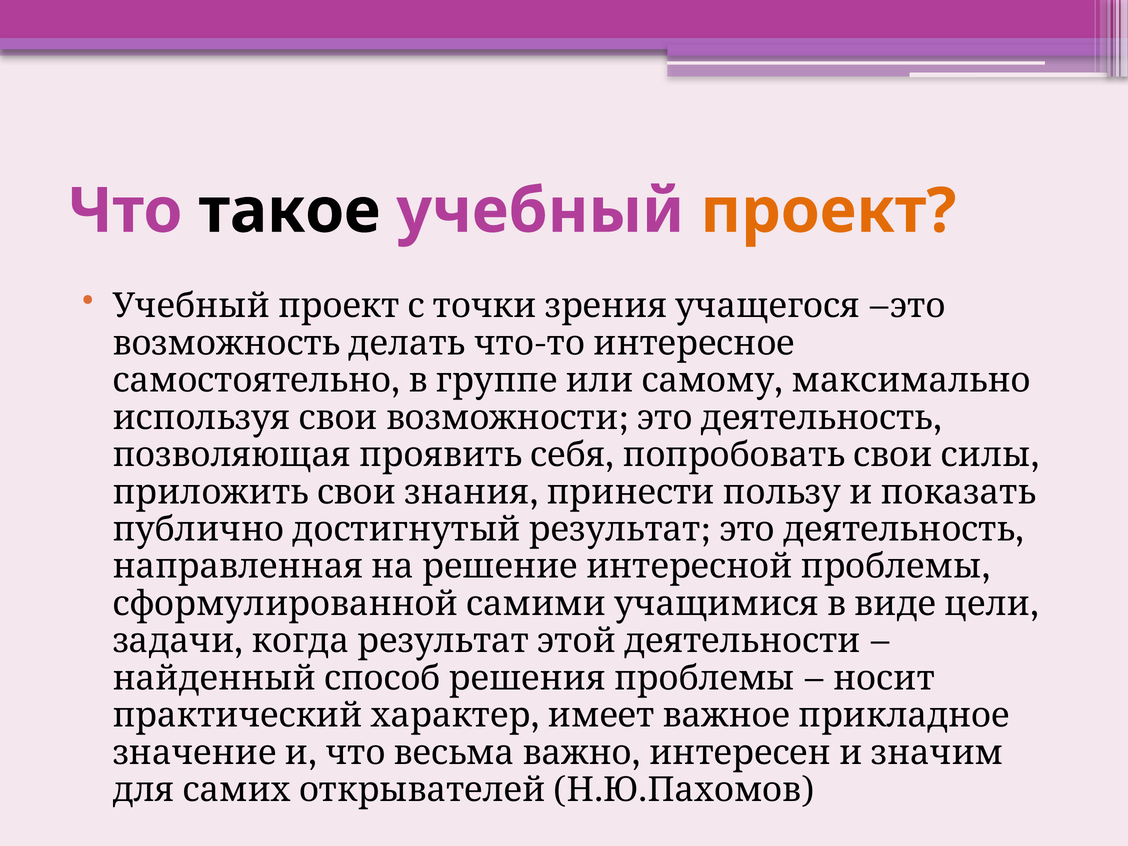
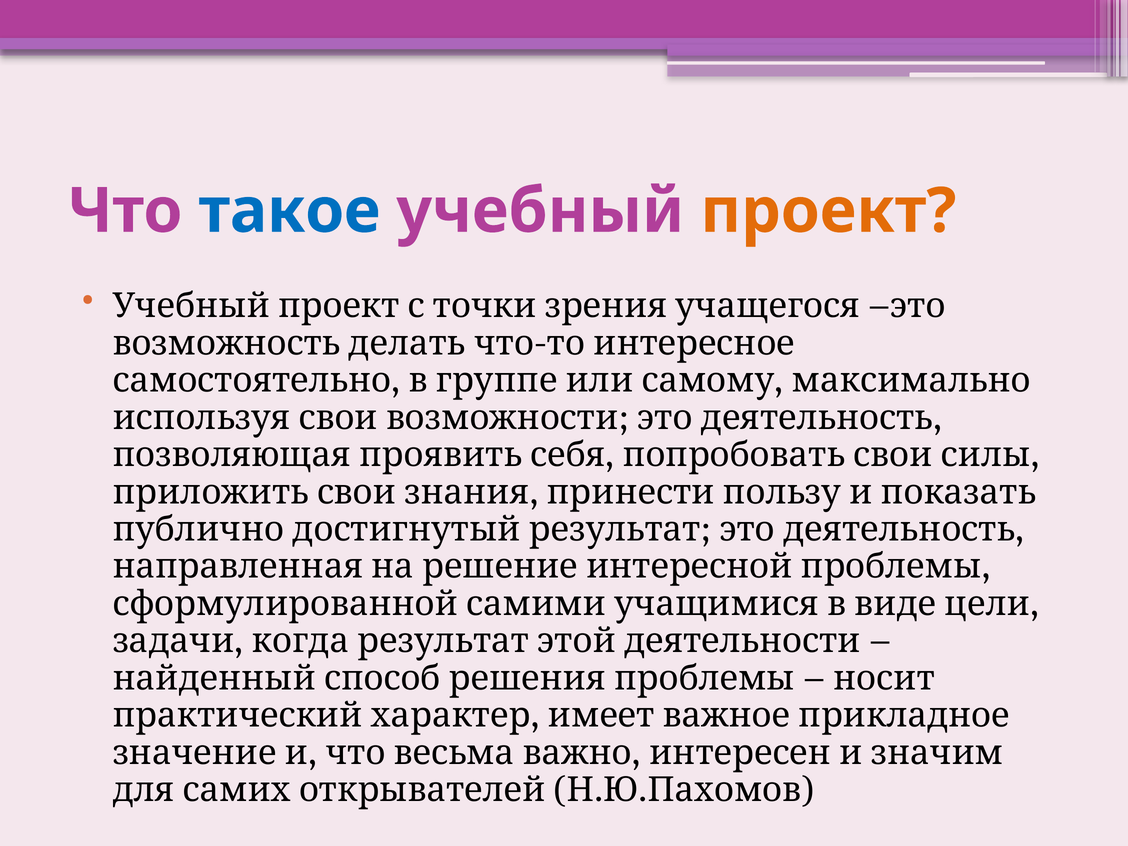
такое colour: black -> blue
